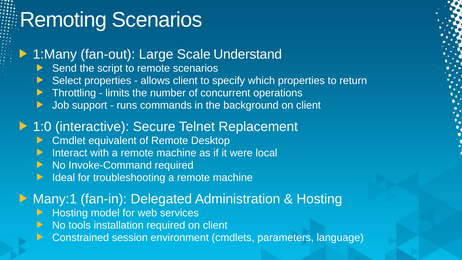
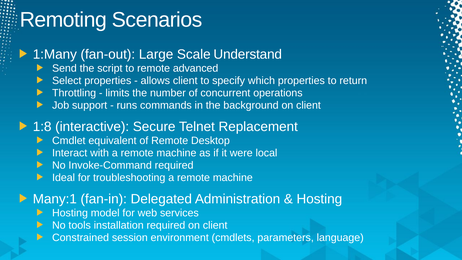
remote scenarios: scenarios -> advanced
1:0: 1:0 -> 1:8
